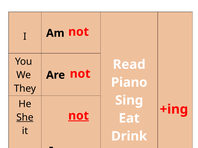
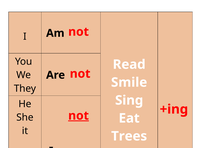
Piano: Piano -> Smile
She underline: present -> none
Drink: Drink -> Trees
